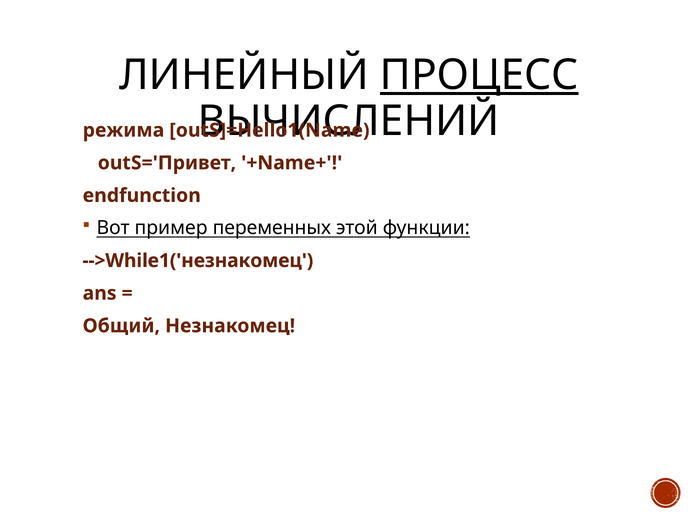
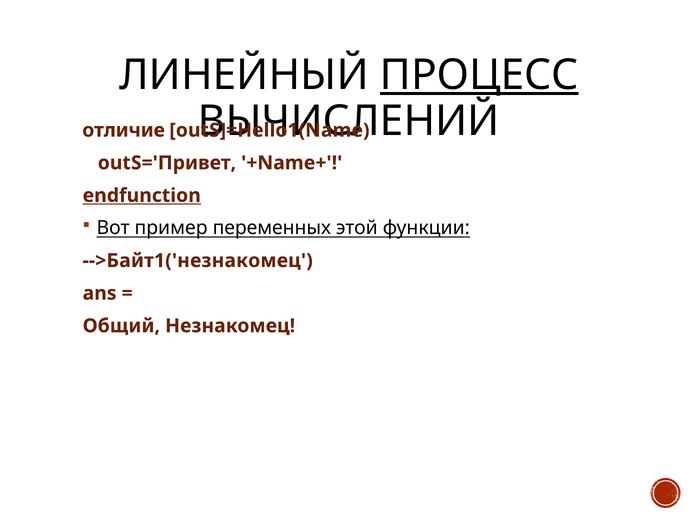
режима: режима -> отличие
endfunction underline: none -> present
-->While1('незнакомец: -->While1('незнакомец -> -->Байт1('незнакомец
